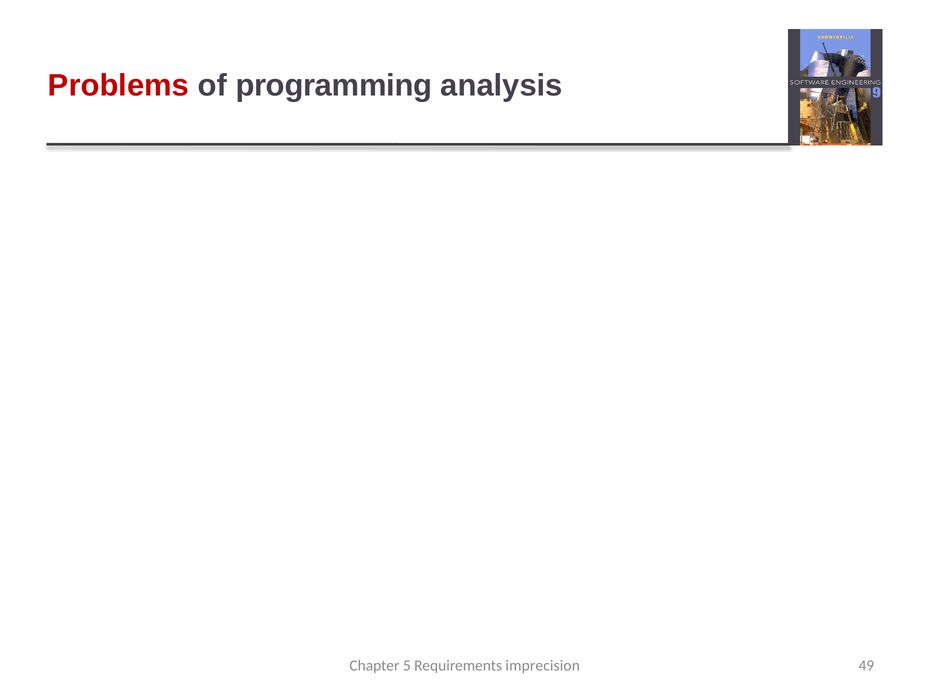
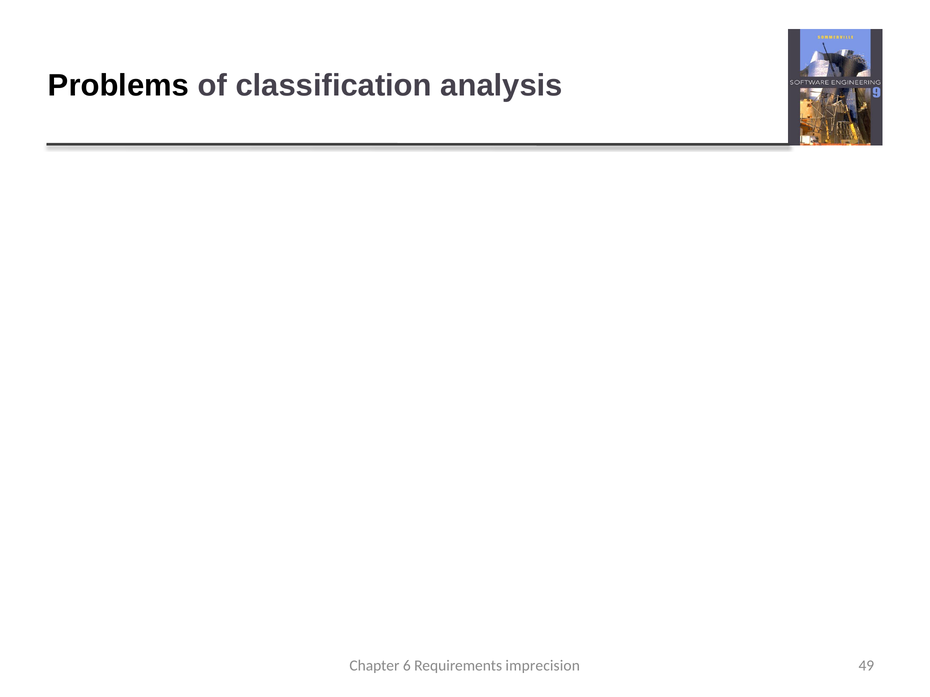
Problems colour: red -> black
programming: programming -> classification
5: 5 -> 6
